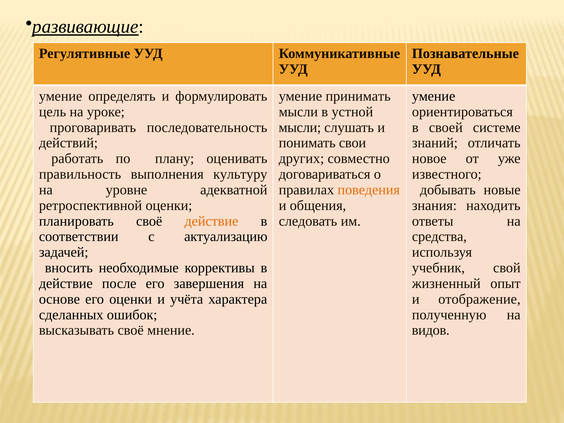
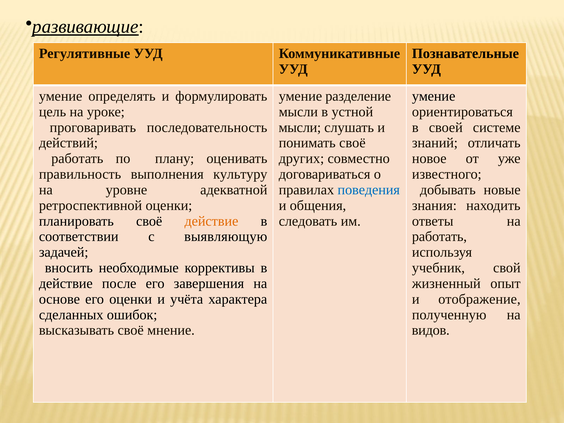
принимать: принимать -> разделение
понимать свои: свои -> своё
поведения colour: orange -> blue
актуализацию: актуализацию -> выявляющую
средства at (439, 237): средства -> работать
